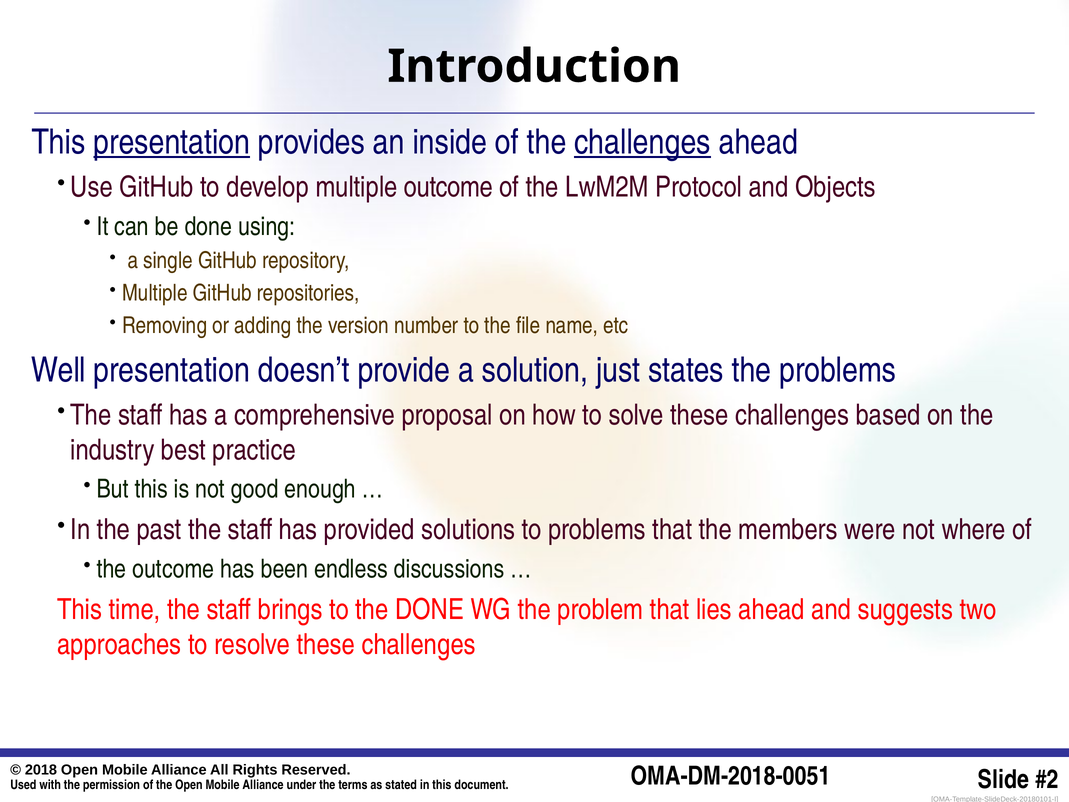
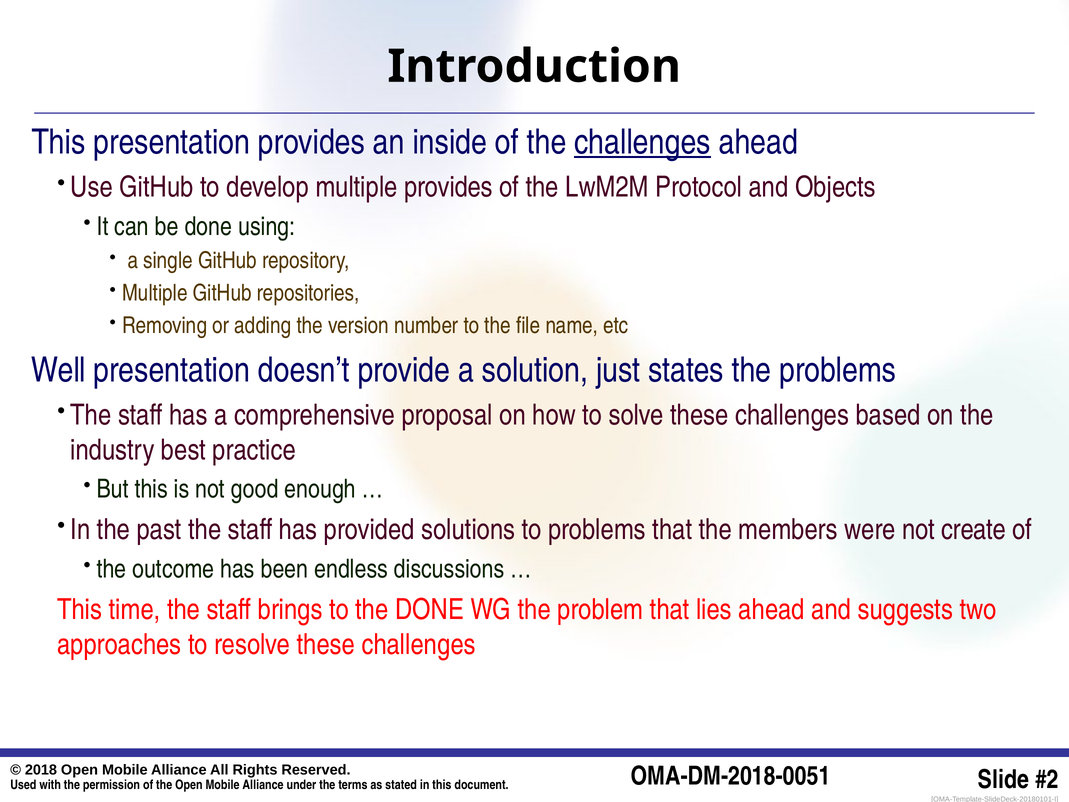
presentation at (172, 142) underline: present -> none
multiple outcome: outcome -> provides
where: where -> create
